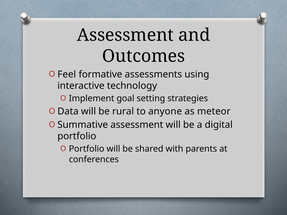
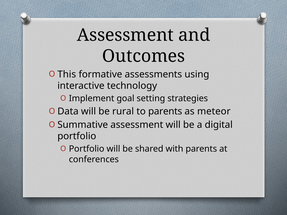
Feel: Feel -> This
to anyone: anyone -> parents
